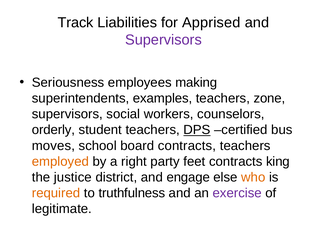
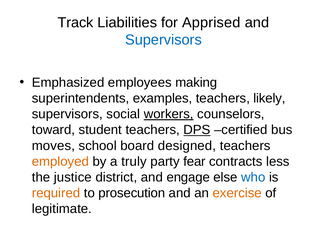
Supervisors at (163, 40) colour: purple -> blue
Seriousness: Seriousness -> Emphasized
zone: zone -> likely
workers underline: none -> present
orderly: orderly -> toward
board contracts: contracts -> designed
right: right -> truly
feet: feet -> fear
king: king -> less
who colour: orange -> blue
truthfulness: truthfulness -> prosecution
exercise colour: purple -> orange
